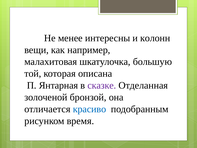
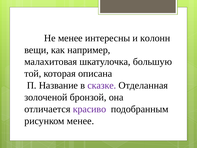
Янтарная: Янтарная -> Название
красиво colour: blue -> purple
рисунком время: время -> менее
